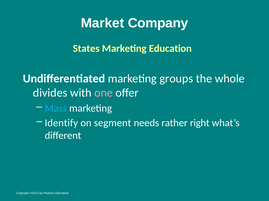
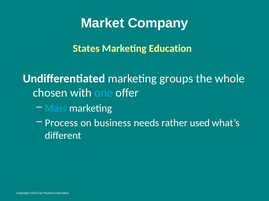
divides: divides -> chosen
one colour: pink -> light blue
Identify: Identify -> Process
segment: segment -> business
right: right -> used
